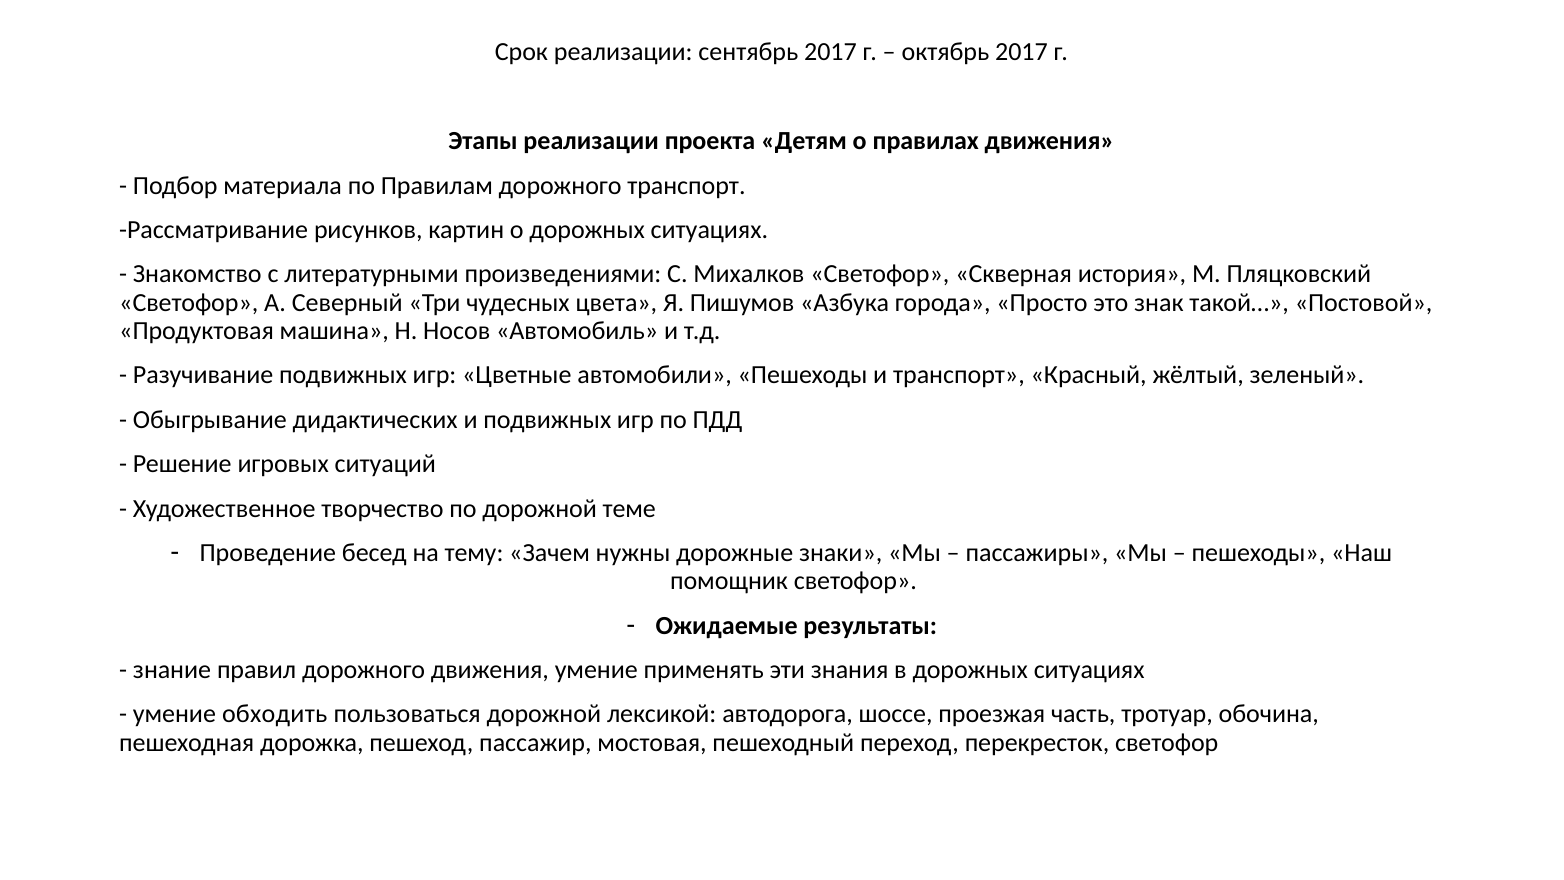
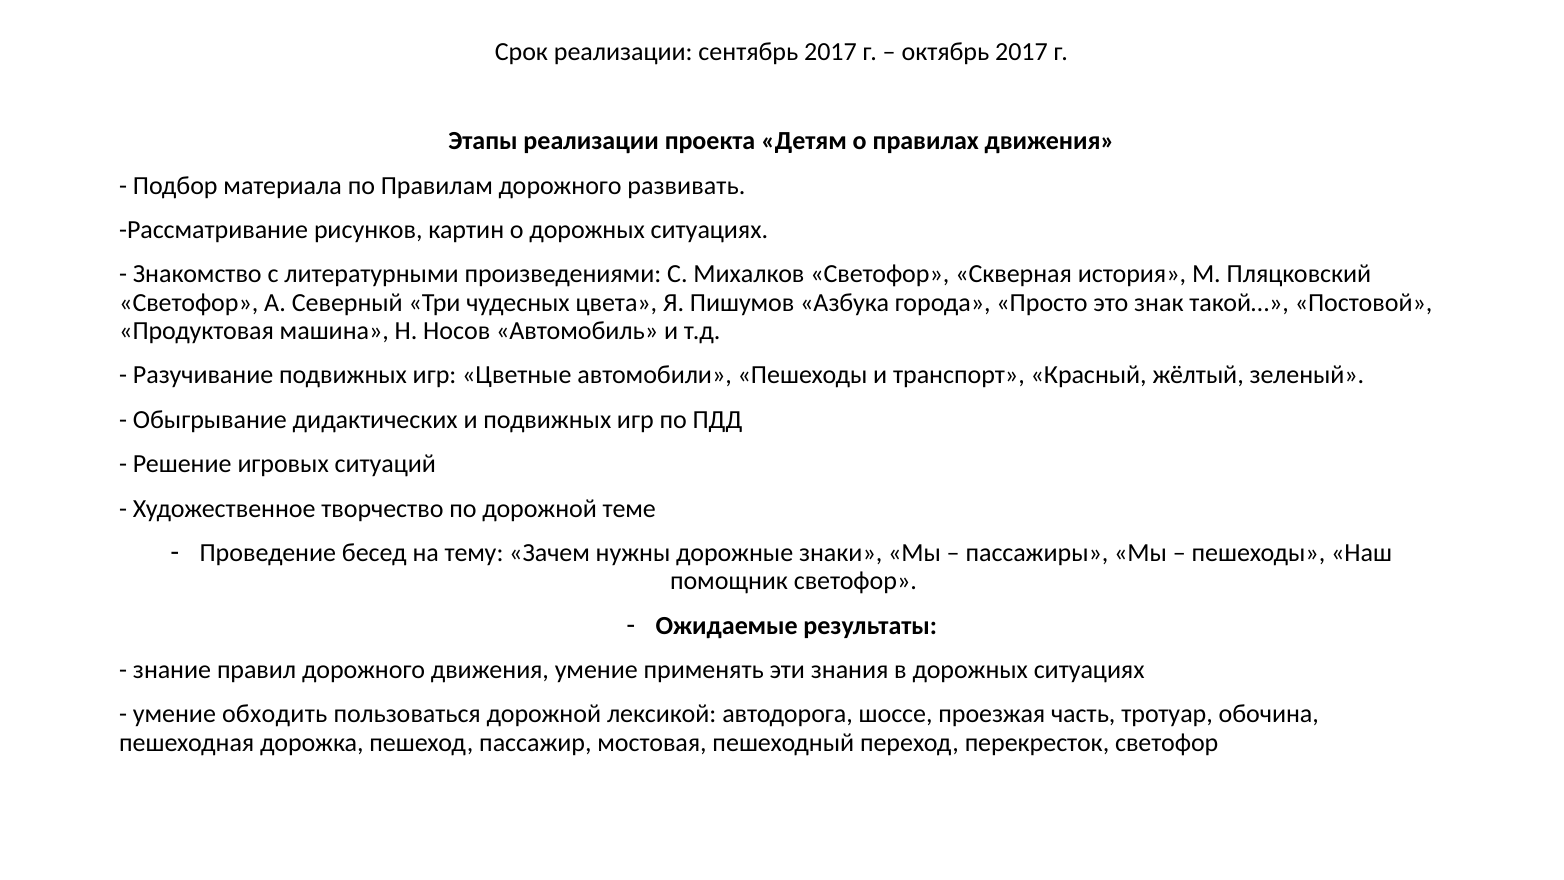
дорожного транспорт: транспорт -> развивать
